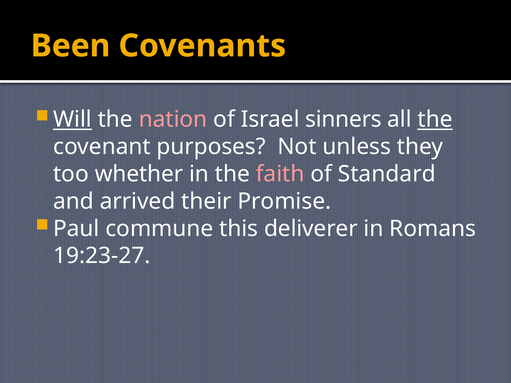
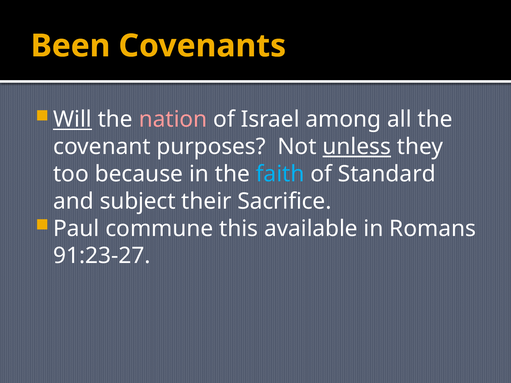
sinners: sinners -> among
the at (435, 120) underline: present -> none
unless underline: none -> present
whether: whether -> because
faith colour: pink -> light blue
arrived: arrived -> subject
Promise: Promise -> Sacrifice
deliverer: deliverer -> available
19:23-27: 19:23-27 -> 91:23-27
